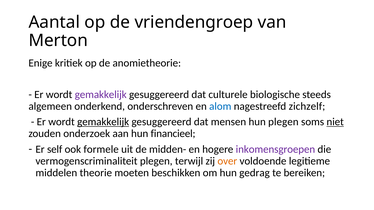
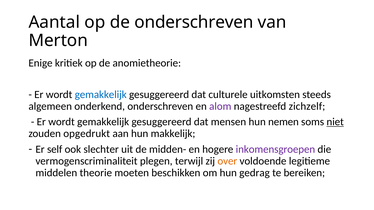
de vriendengroep: vriendengroep -> onderschreven
gemakkelijk at (101, 95) colour: purple -> blue
biologische: biologische -> uitkomsten
alom colour: blue -> purple
gemakkelijk at (103, 122) underline: present -> none
hun plegen: plegen -> nemen
onderzoek: onderzoek -> opgedrukt
financieel: financieel -> makkelijk
formele: formele -> slechter
